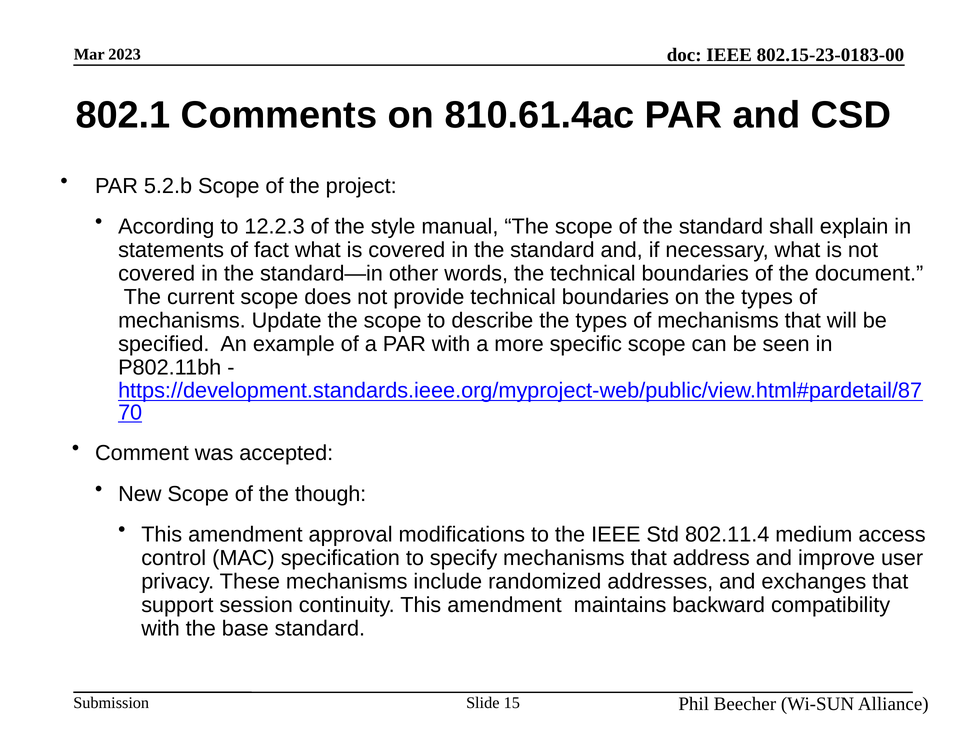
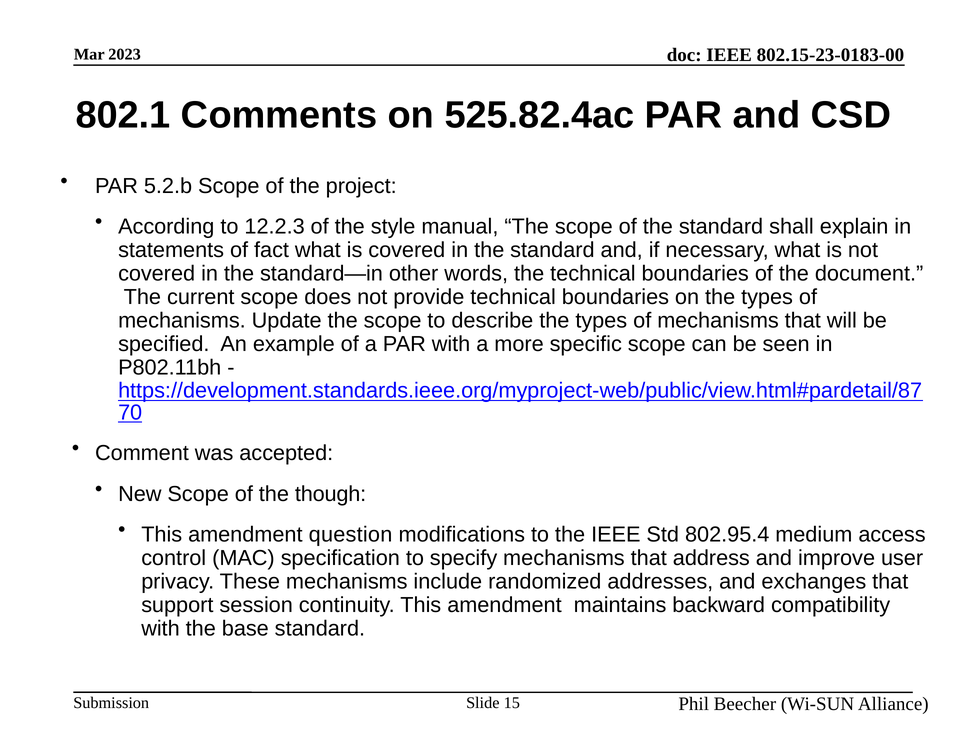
810.61.4ac: 810.61.4ac -> 525.82.4ac
approval: approval -> question
802.11.4: 802.11.4 -> 802.95.4
